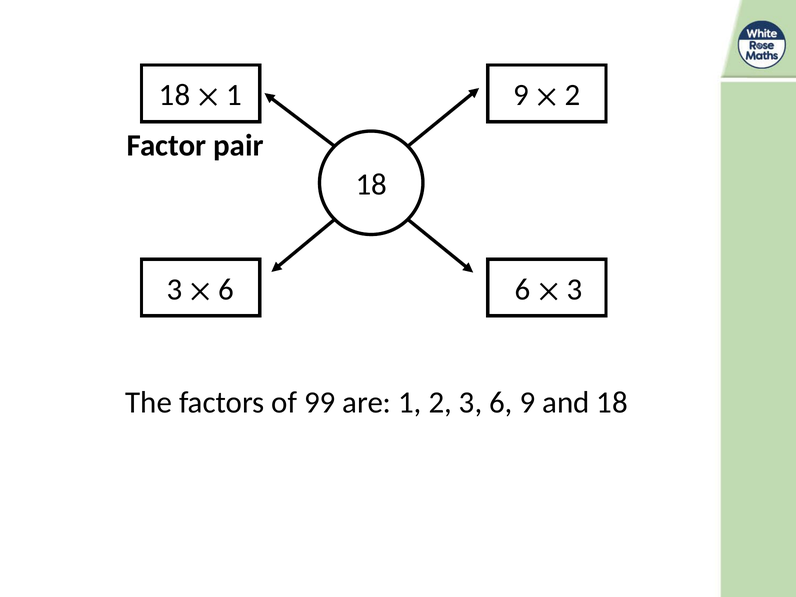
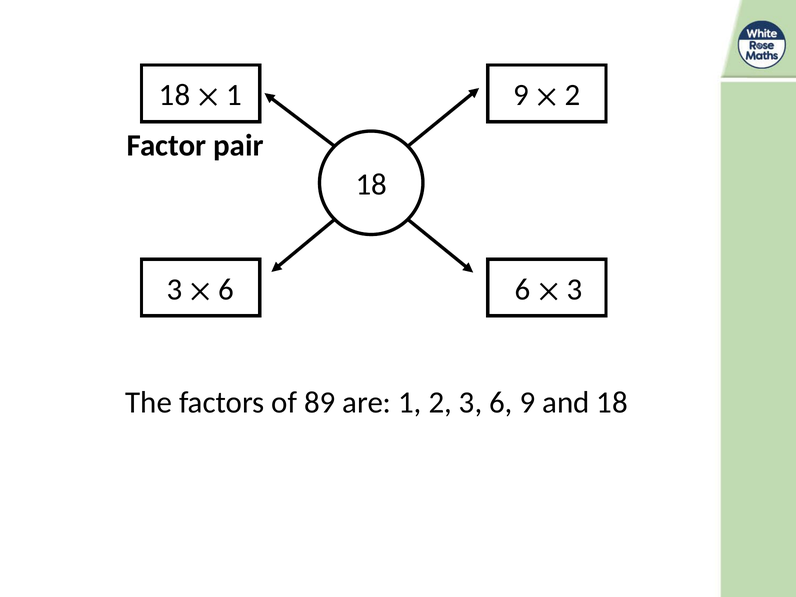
99: 99 -> 89
